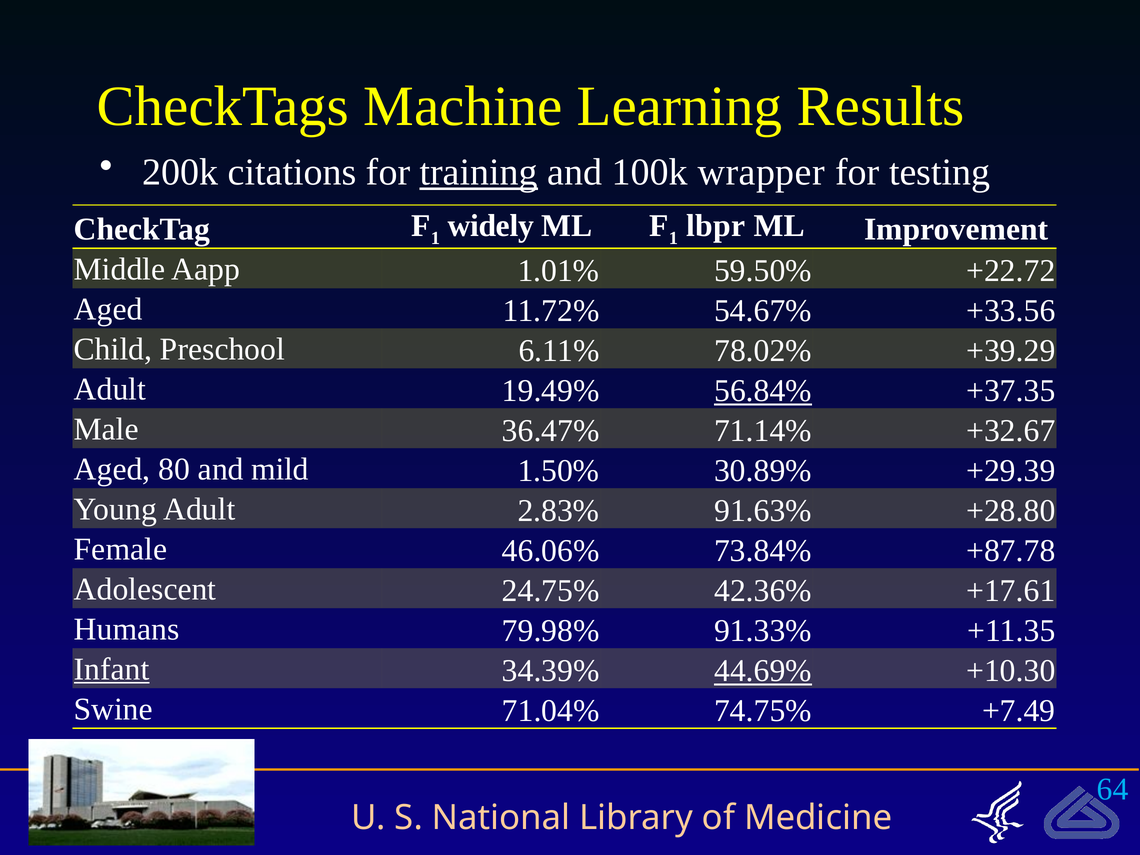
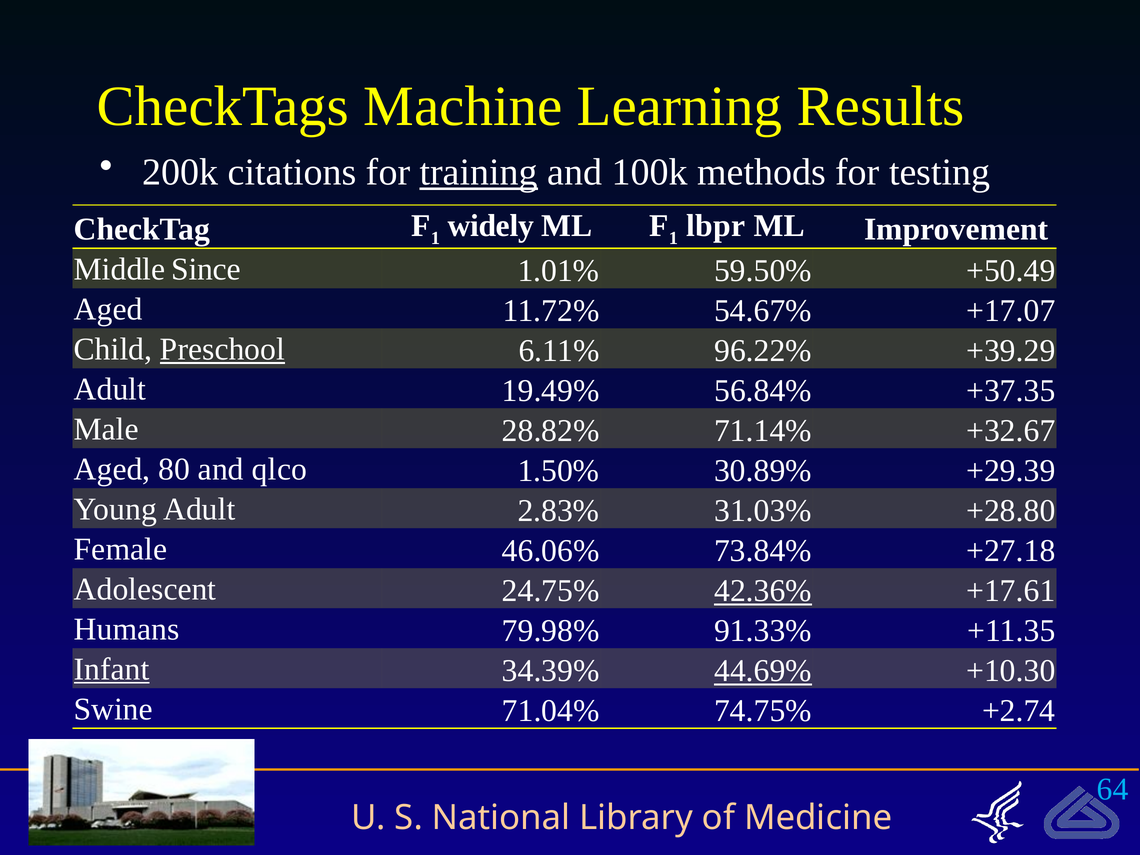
wrapper: wrapper -> methods
Aapp: Aapp -> Since
+22.72: +22.72 -> +50.49
+33.56: +33.56 -> +17.07
Preschool underline: none -> present
78.02%: 78.02% -> 96.22%
56.84% underline: present -> none
36.47%: 36.47% -> 28.82%
mild: mild -> qlco
91.63%: 91.63% -> 31.03%
+87.78: +87.78 -> +27.18
42.36% underline: none -> present
+7.49: +7.49 -> +2.74
